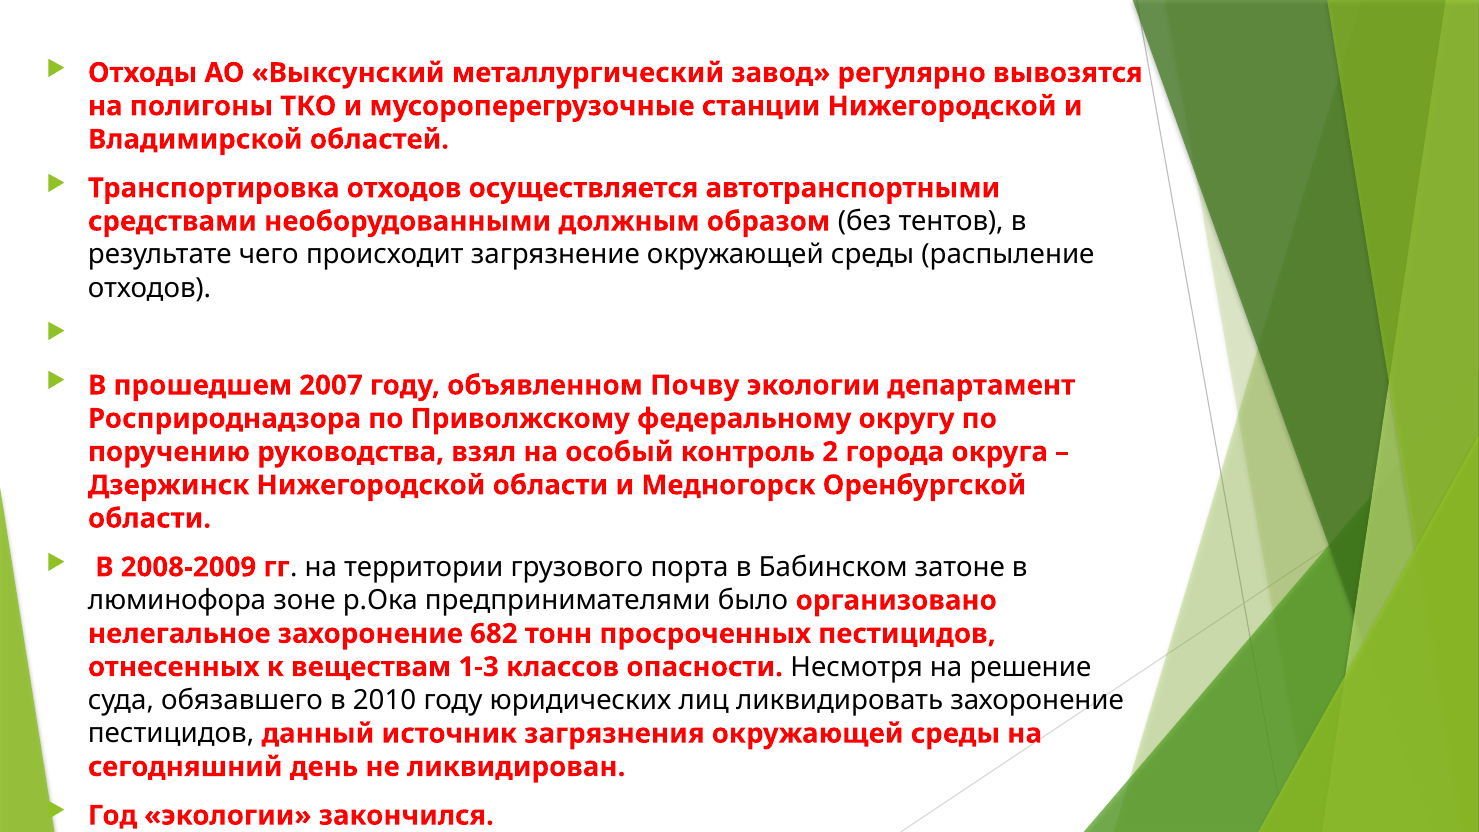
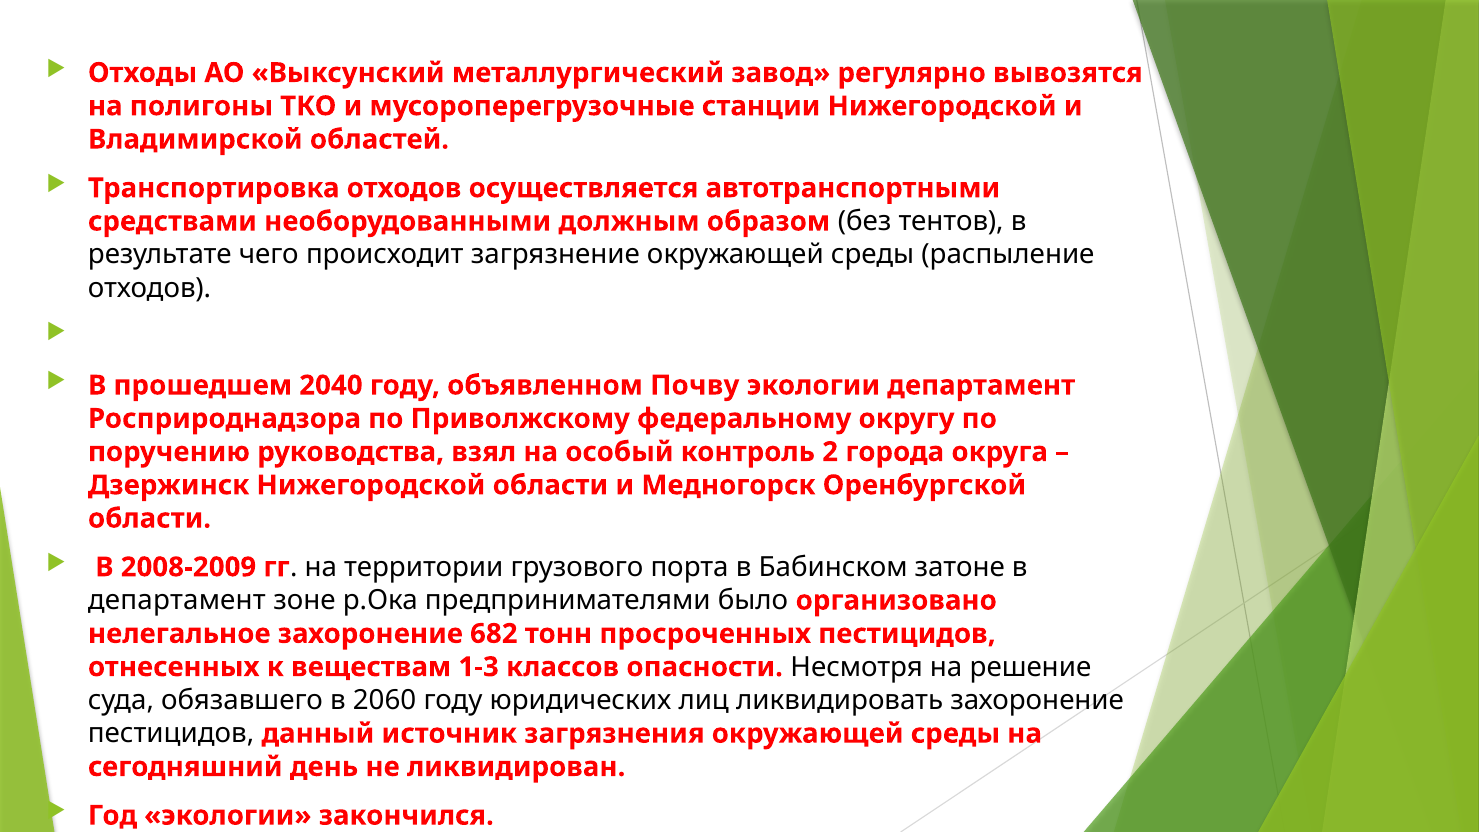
2007: 2007 -> 2040
люминофора at (177, 600): люминофора -> департамент
2010: 2010 -> 2060
